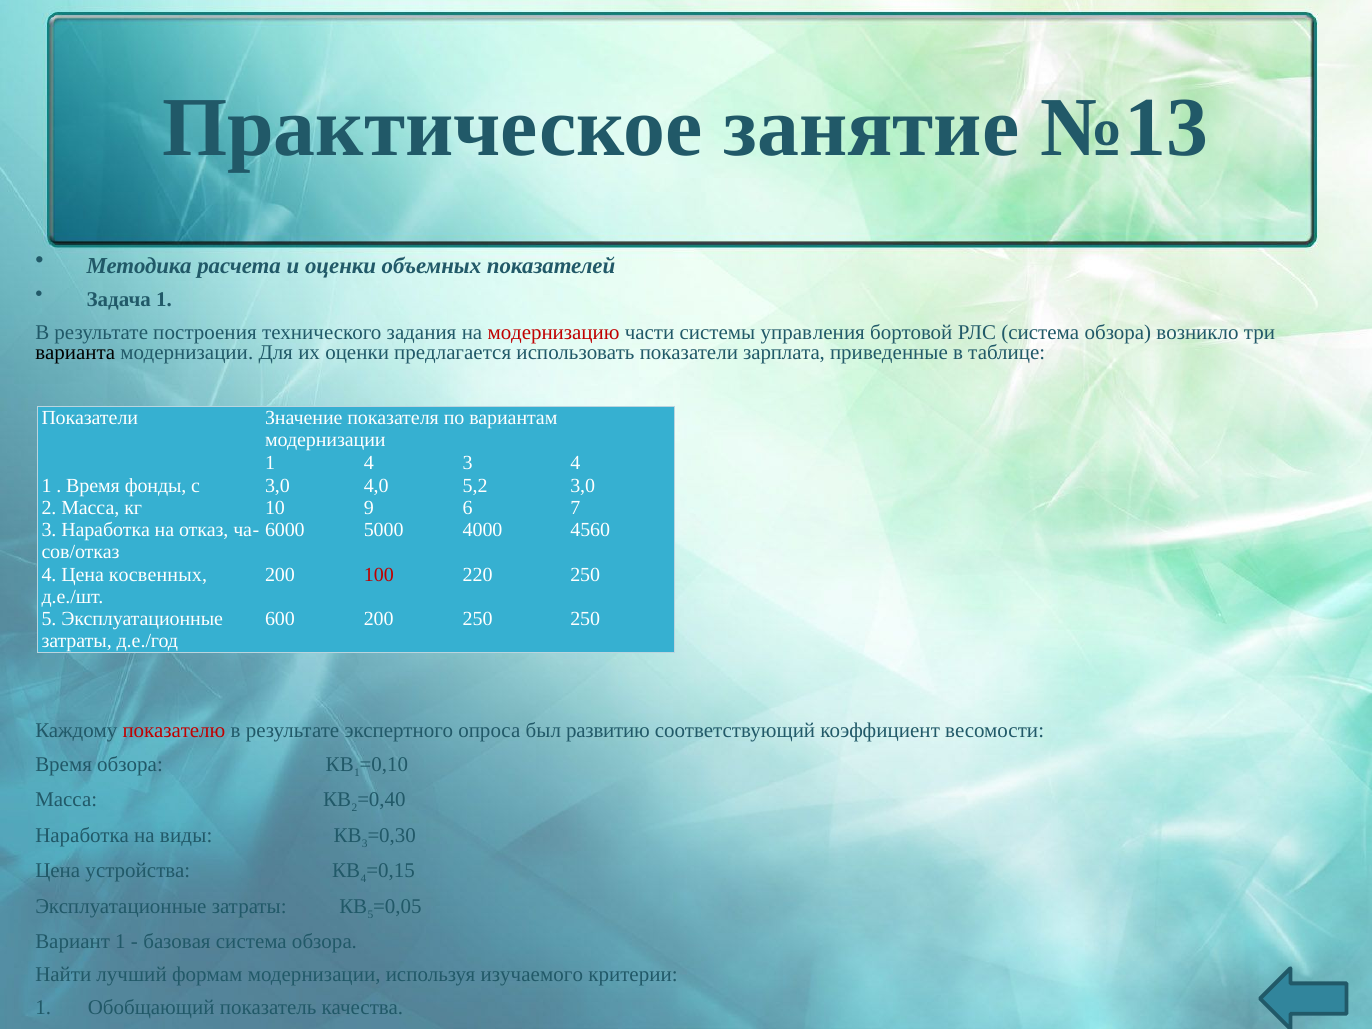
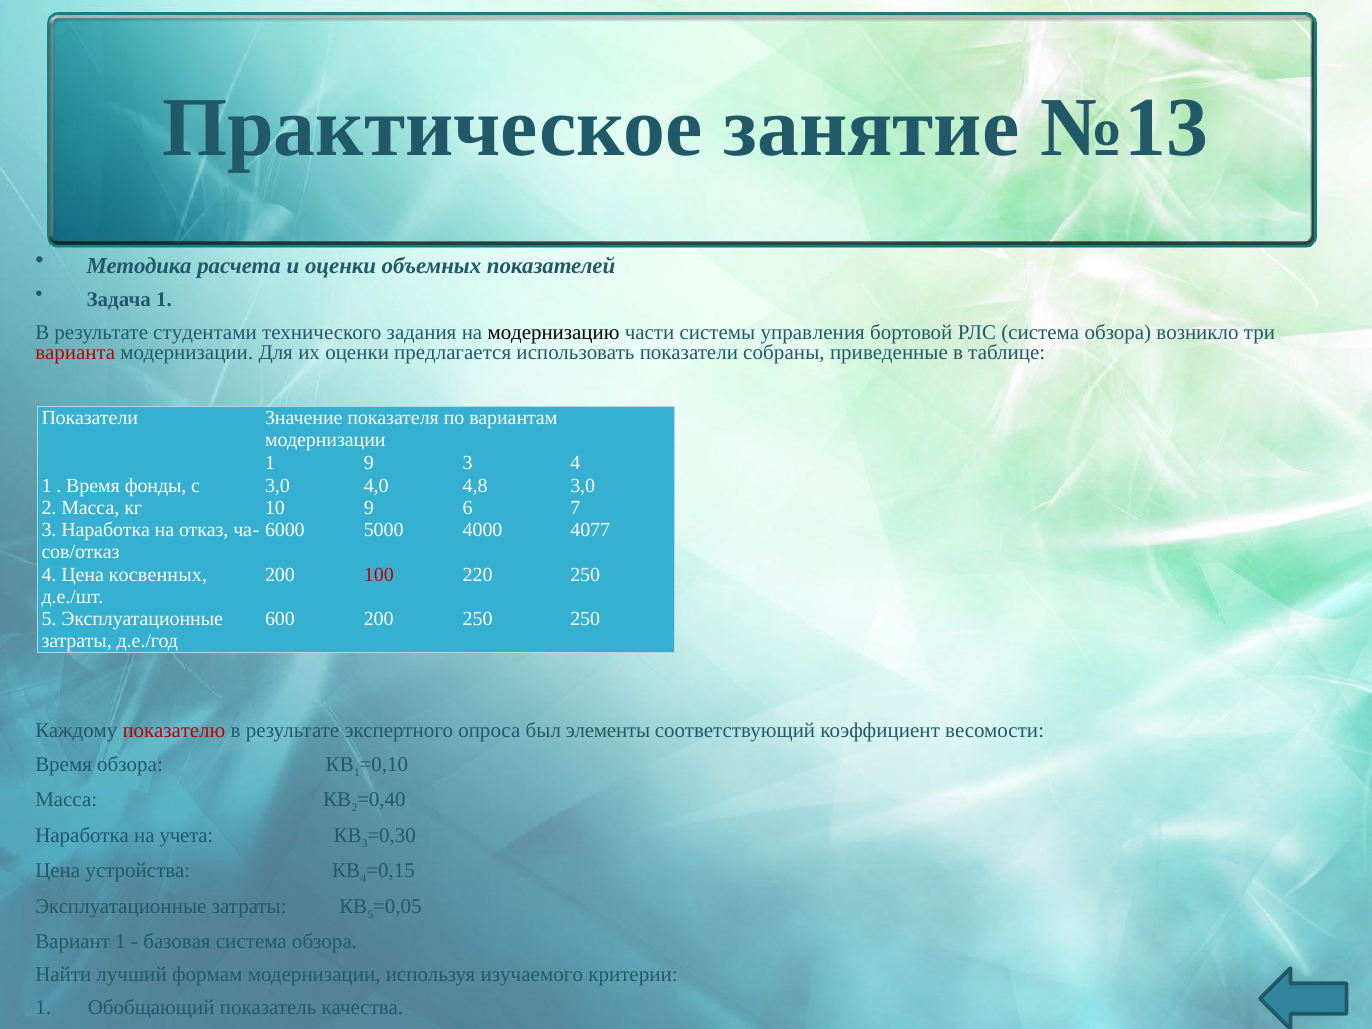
построения: построения -> студентами
модернизацию colour: red -> black
варианта colour: black -> red
зарплата: зарплата -> собраны
1 4: 4 -> 9
5,2: 5,2 -> 4,8
4560: 4560 -> 4077
развитию: развитию -> элементы
виды: виды -> учета
